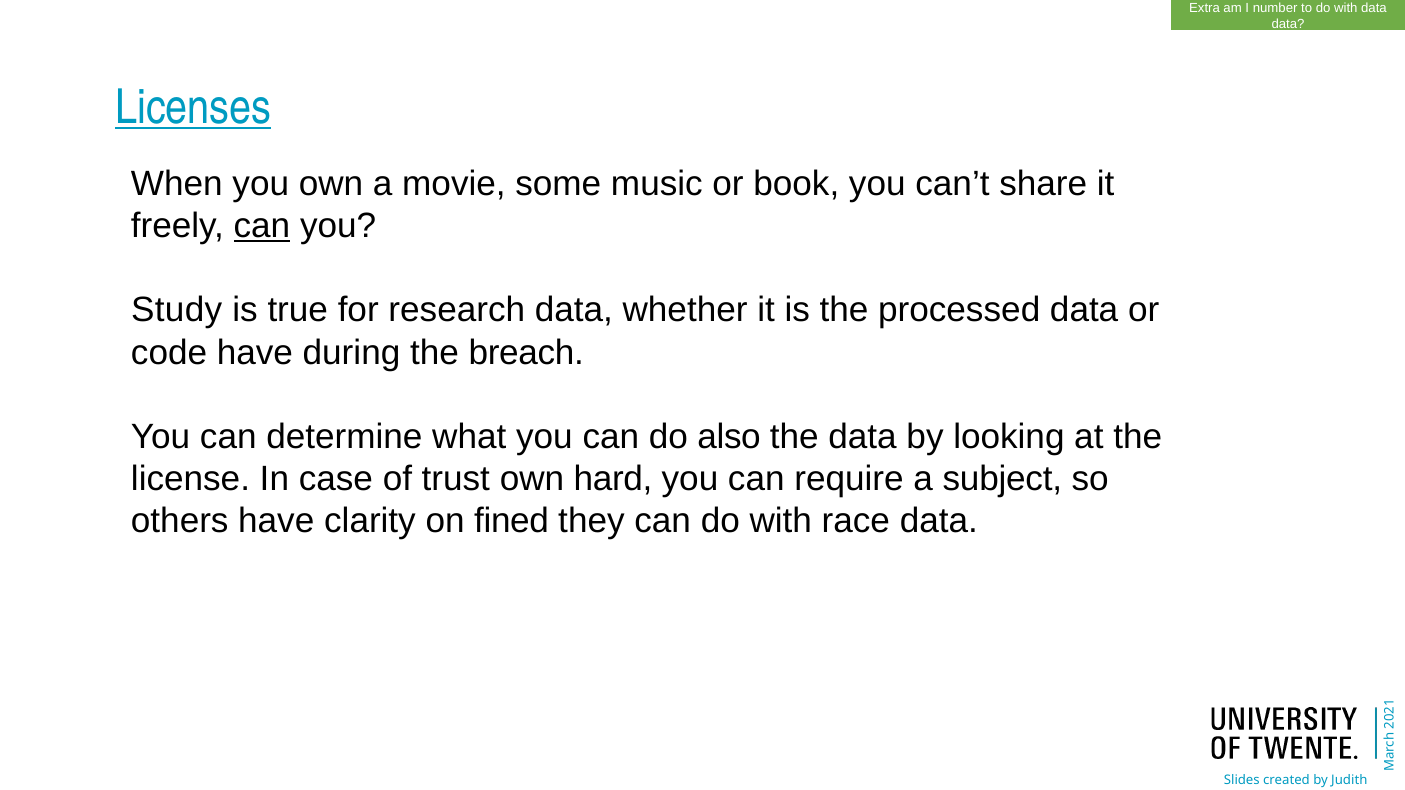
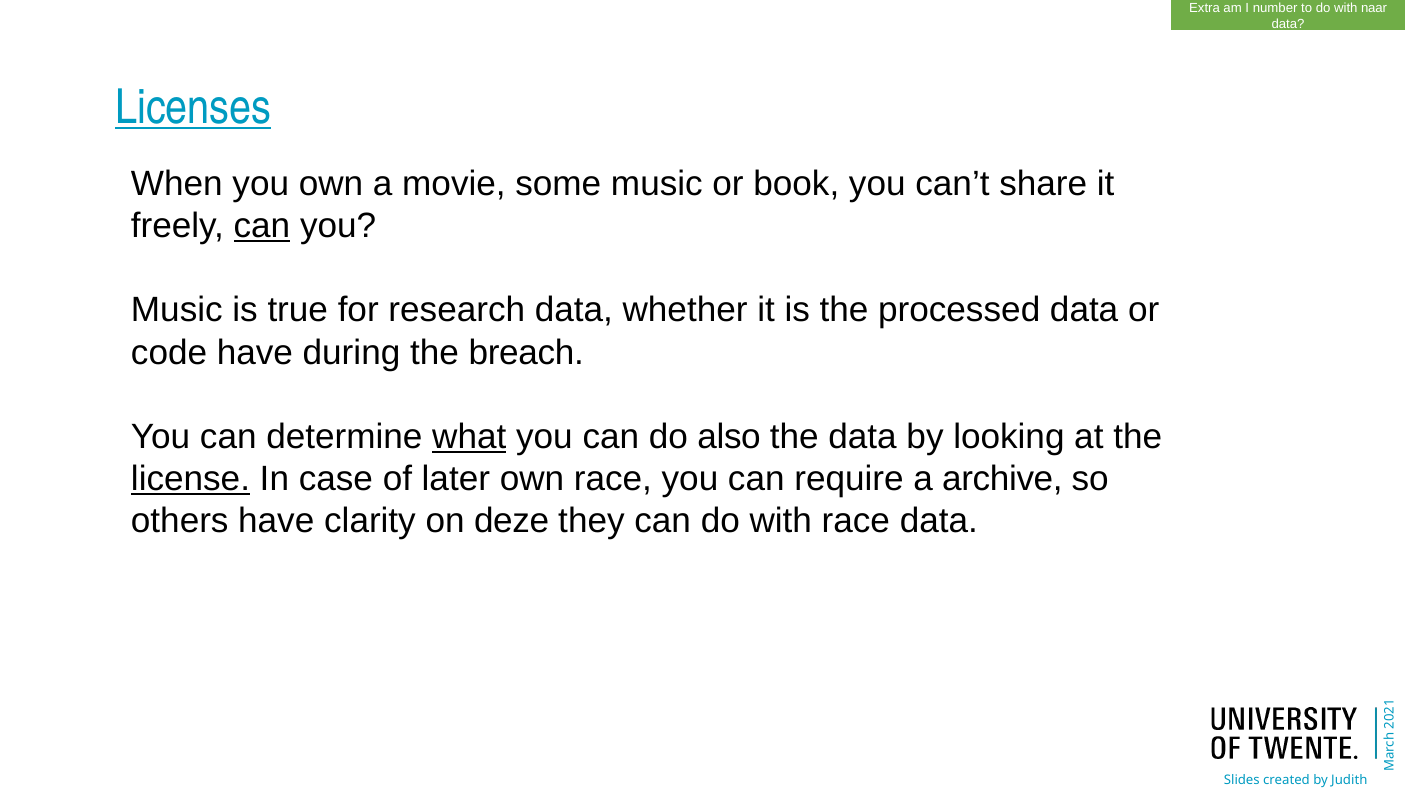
with data: data -> naar
Study at (177, 310): Study -> Music
what underline: none -> present
license underline: none -> present
trust: trust -> later
own hard: hard -> race
subject: subject -> archive
fined: fined -> deze
